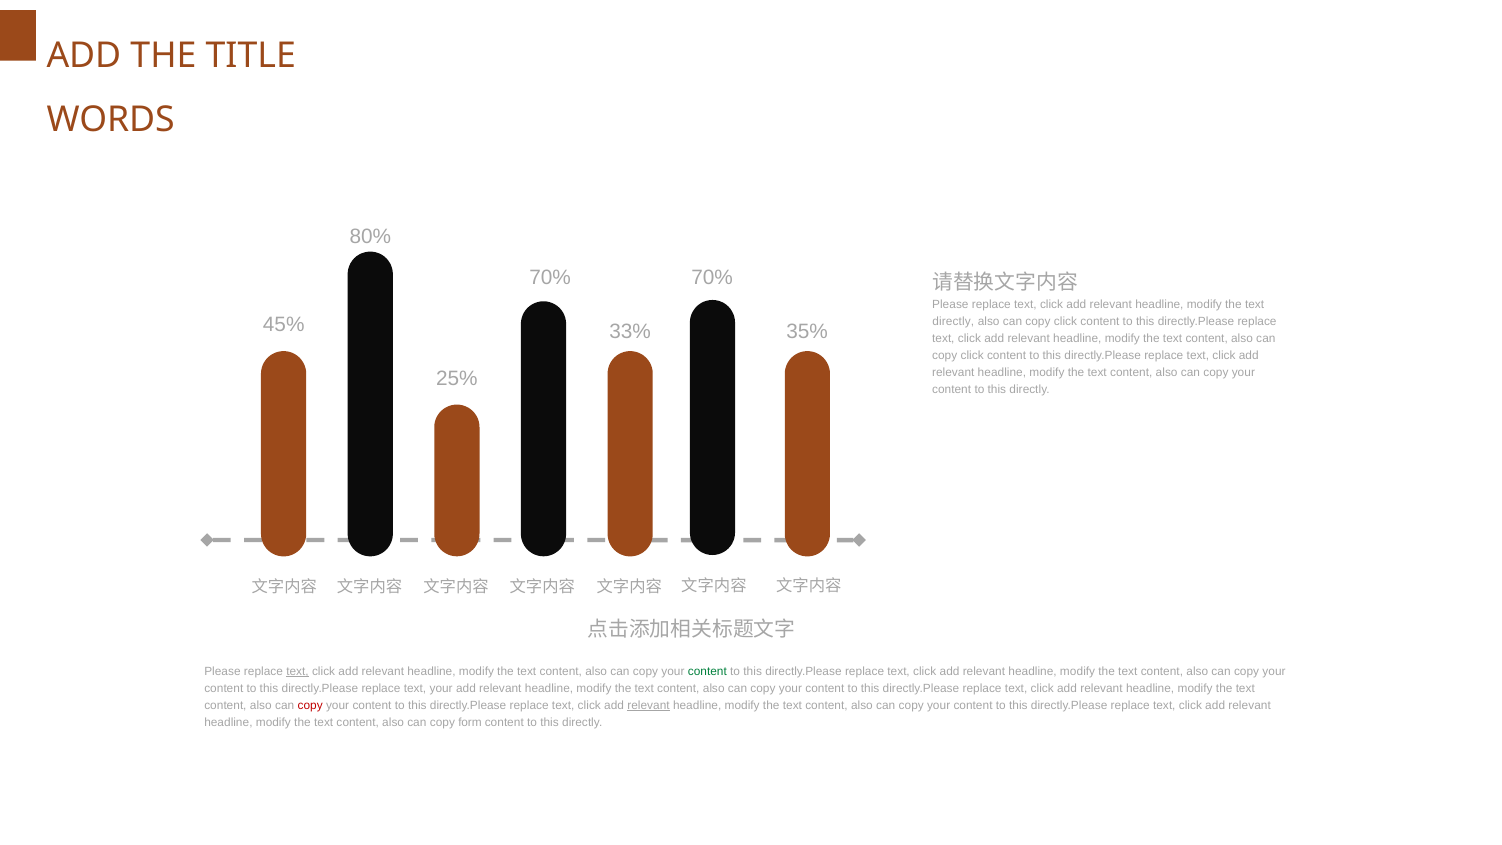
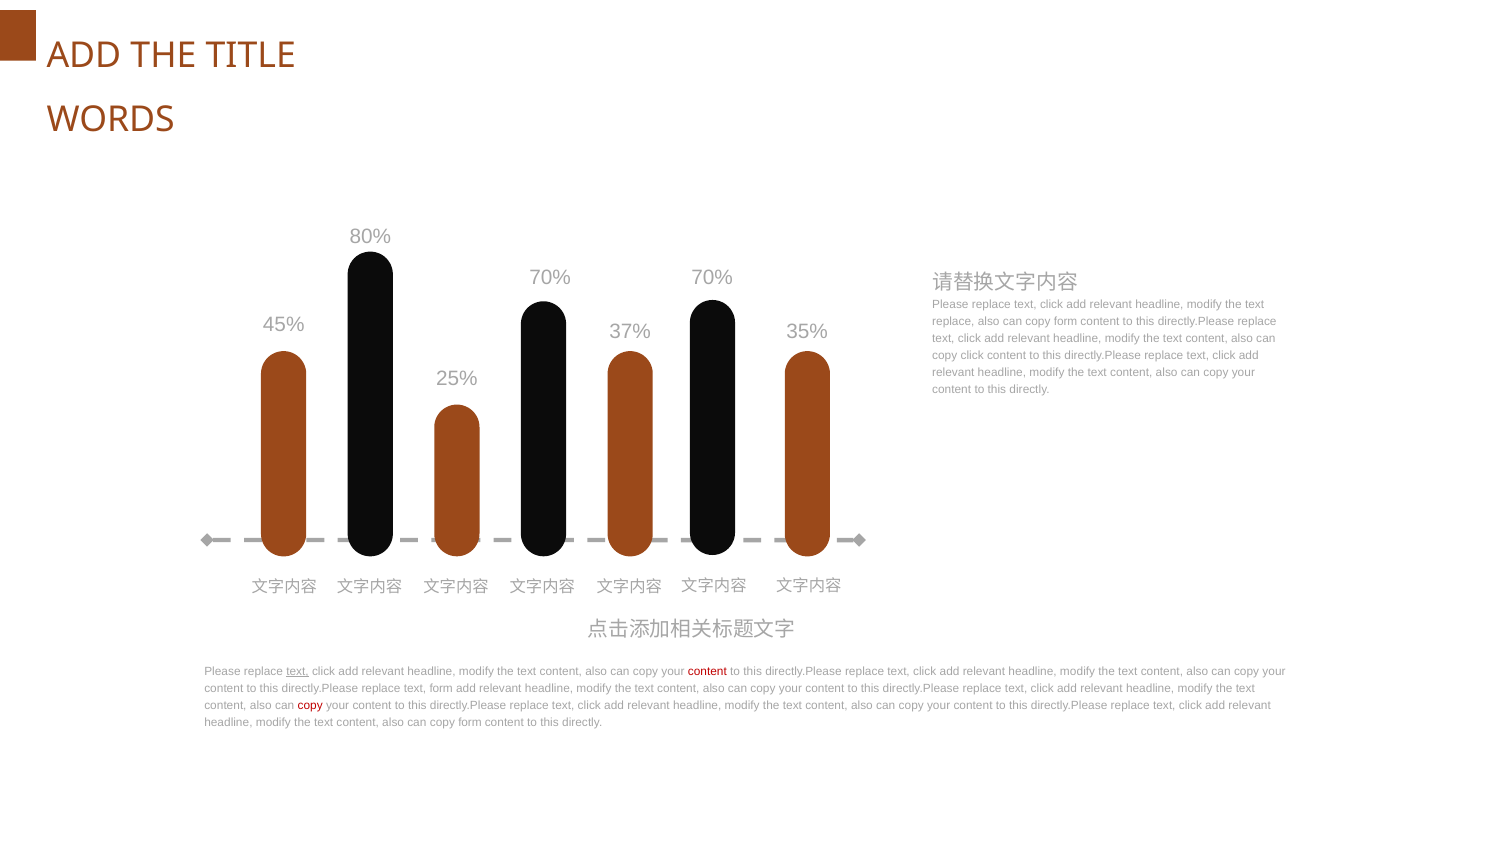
directly at (953, 322): directly -> replace
click at (1065, 322): click -> form
33%: 33% -> 37%
content at (707, 671) colour: green -> red
text your: your -> form
relevant at (649, 705) underline: present -> none
